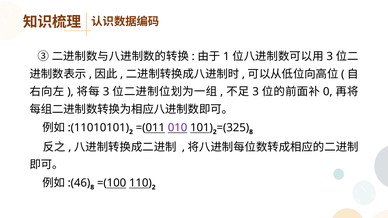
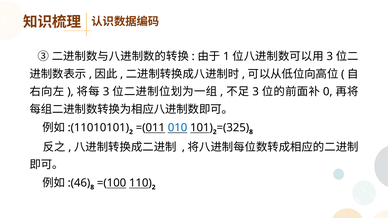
010 colour: purple -> blue
